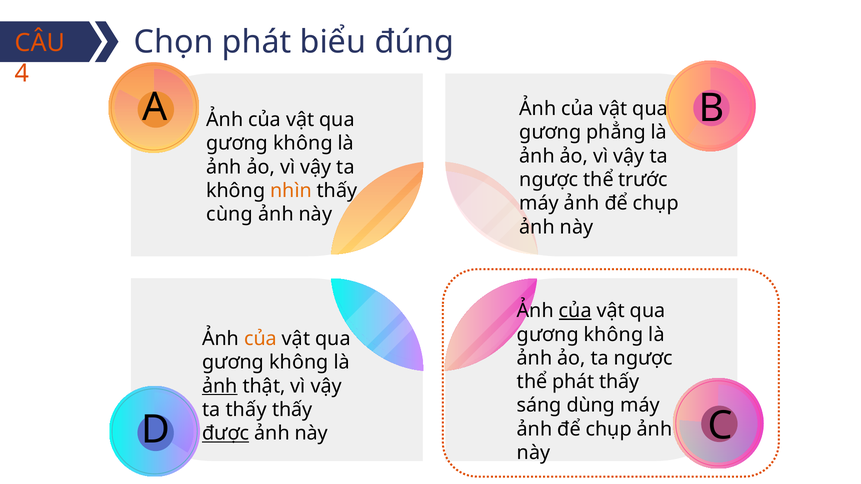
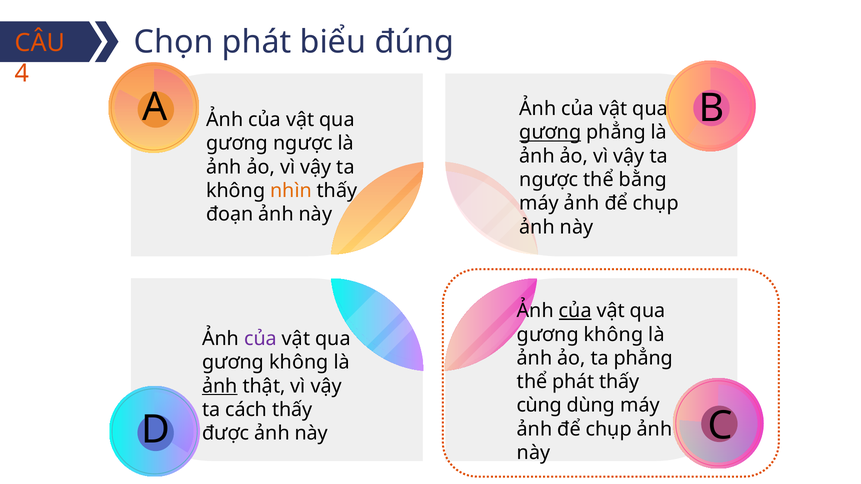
gương at (550, 133) underline: none -> present
không at (303, 143): không -> ngược
trước: trước -> bằng
cùng: cùng -> đoạn
của at (261, 339) colour: orange -> purple
ảo ta ngược: ngược -> phẳng
sáng: sáng -> cùng
ta thấy: thấy -> cách
được underline: present -> none
